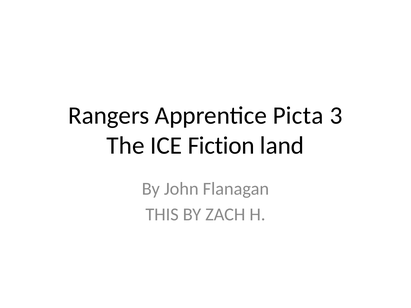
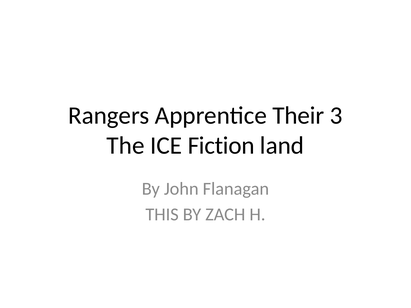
Picta: Picta -> Their
